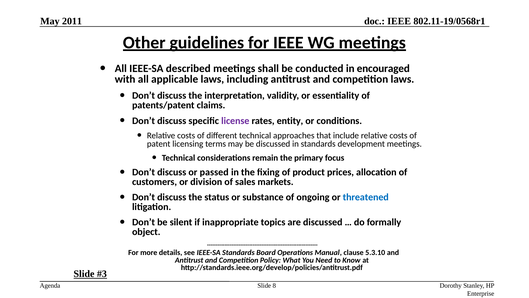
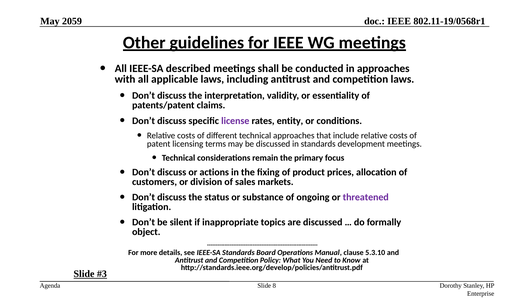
2011: 2011 -> 2059
in encouraged: encouraged -> approaches
passed: passed -> actions
threatened colour: blue -> purple
